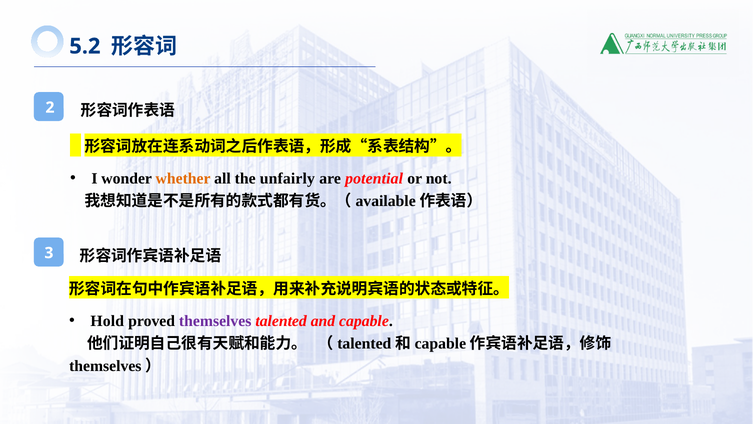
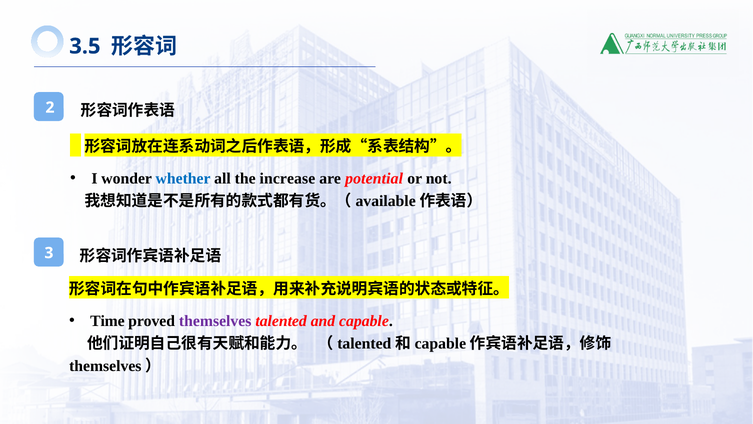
5.2: 5.2 -> 3.5
whether colour: orange -> blue
unfairly: unfairly -> increase
Hold: Hold -> Time
